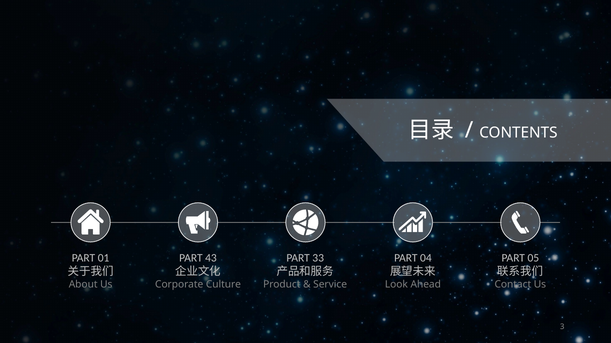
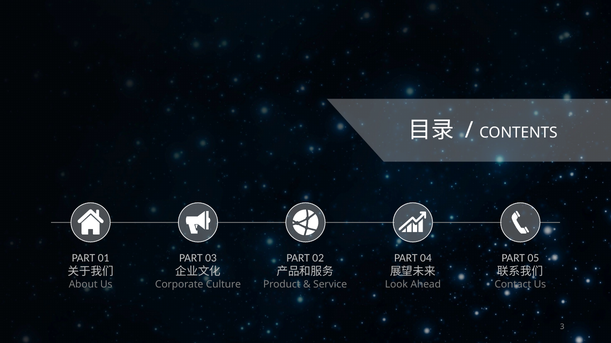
43: 43 -> 03
33: 33 -> 02
